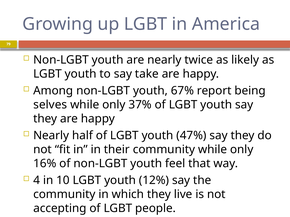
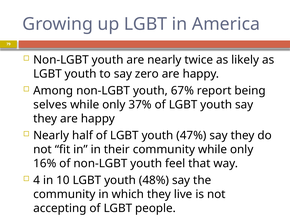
take: take -> zero
12%: 12% -> 48%
